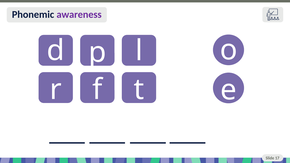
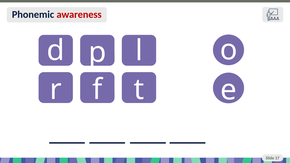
awareness colour: purple -> red
